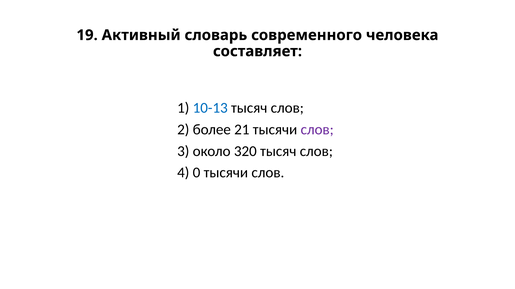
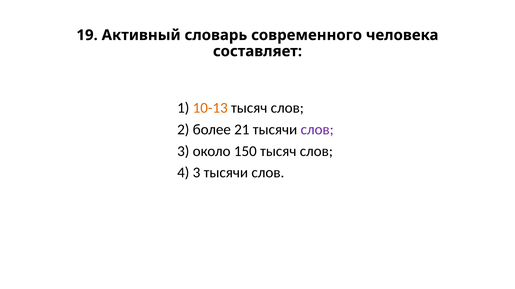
10-13 colour: blue -> orange
320: 320 -> 150
4 0: 0 -> 3
